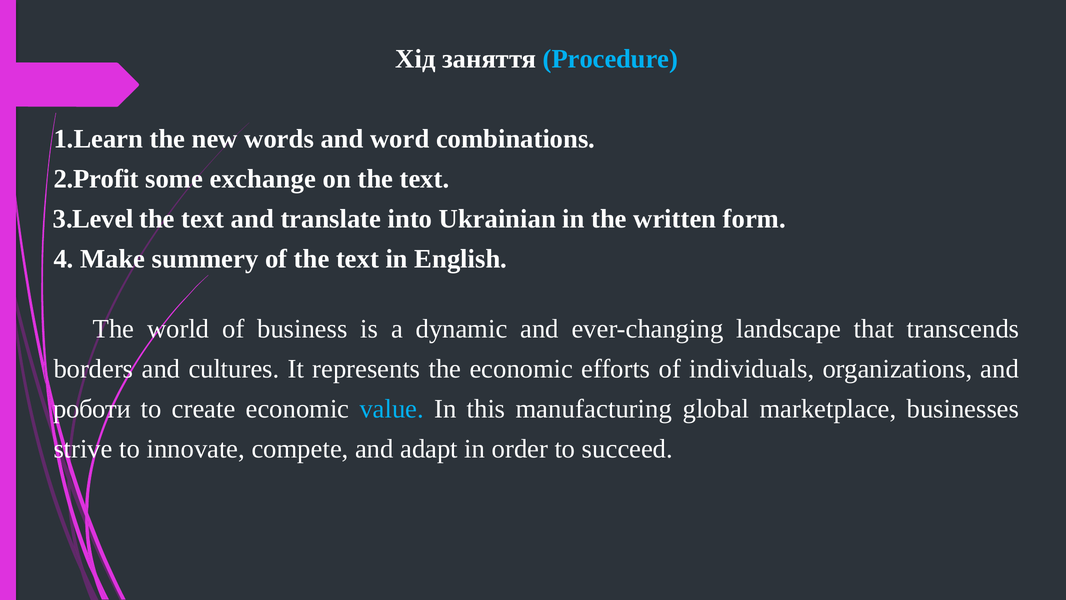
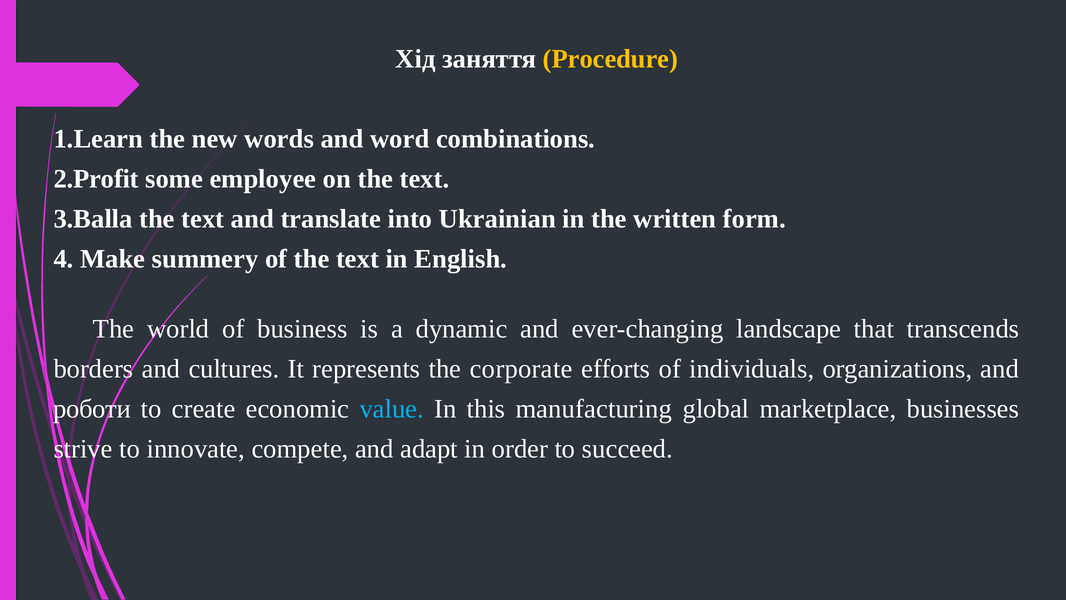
Procedure colour: light blue -> yellow
exchange: exchange -> employee
3.Level: 3.Level -> 3.Balla
the economic: economic -> corporate
